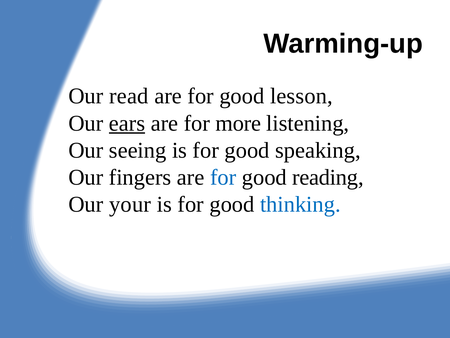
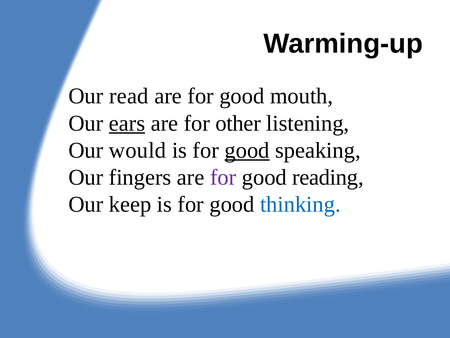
lesson: lesson -> mouth
more: more -> other
seeing: seeing -> would
good at (247, 150) underline: none -> present
for at (223, 177) colour: blue -> purple
your: your -> keep
